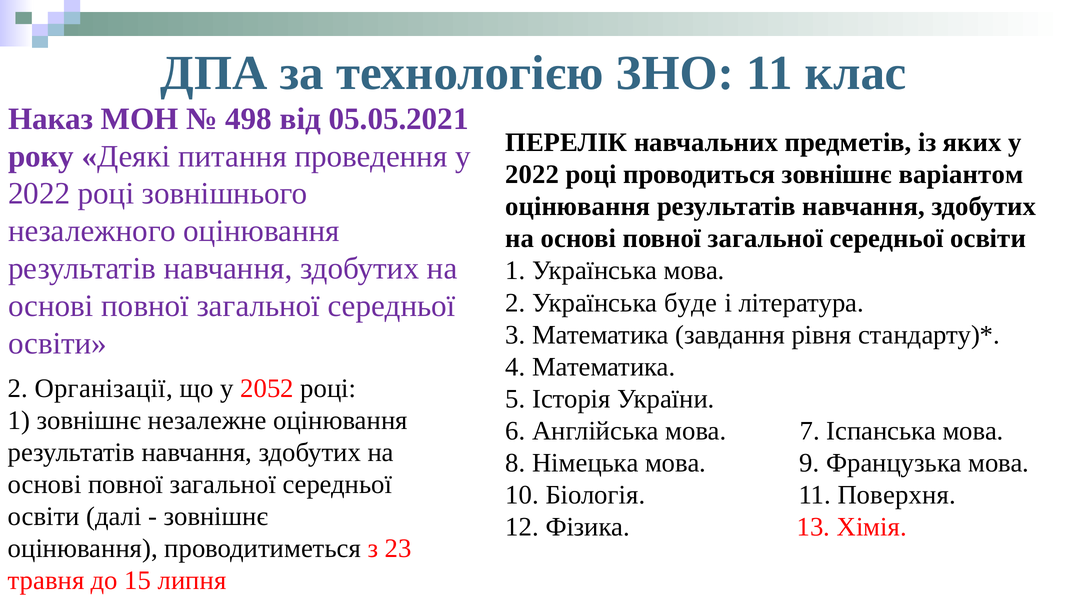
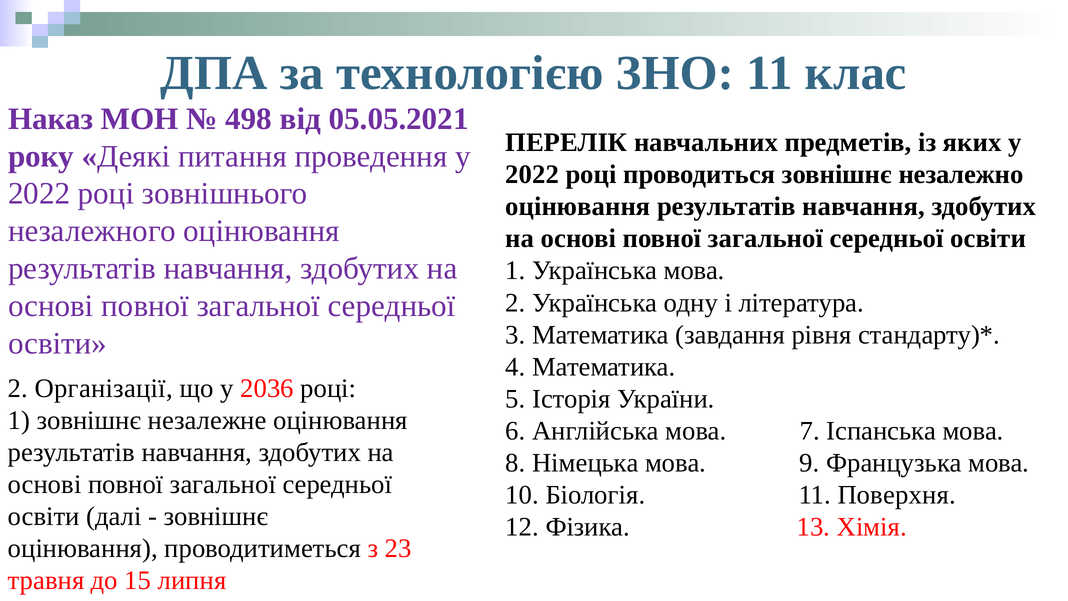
варіантом: варіантом -> незалежно
буде: буде -> одну
2052: 2052 -> 2036
